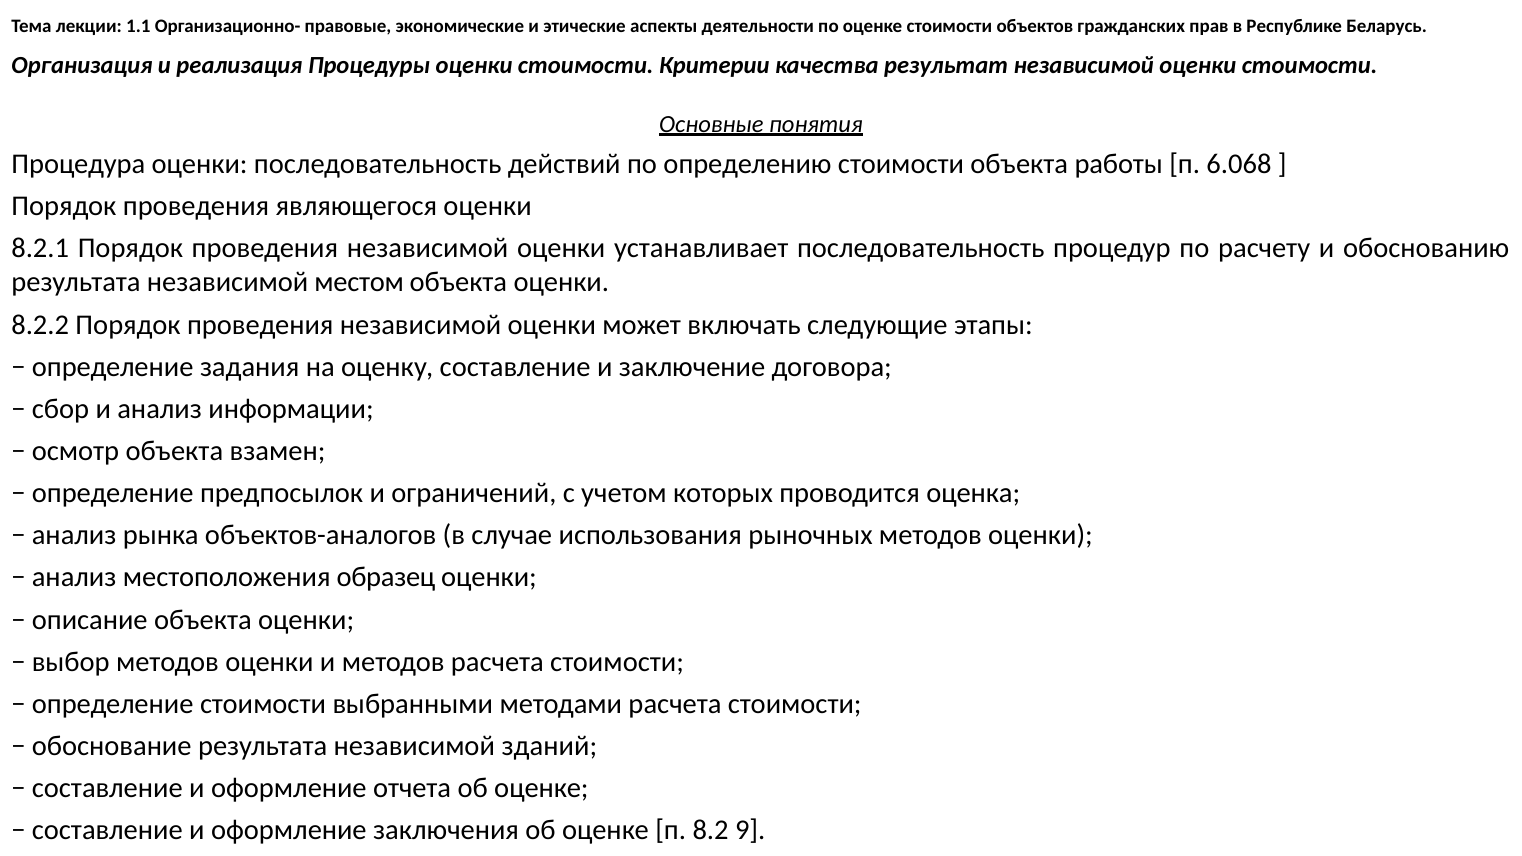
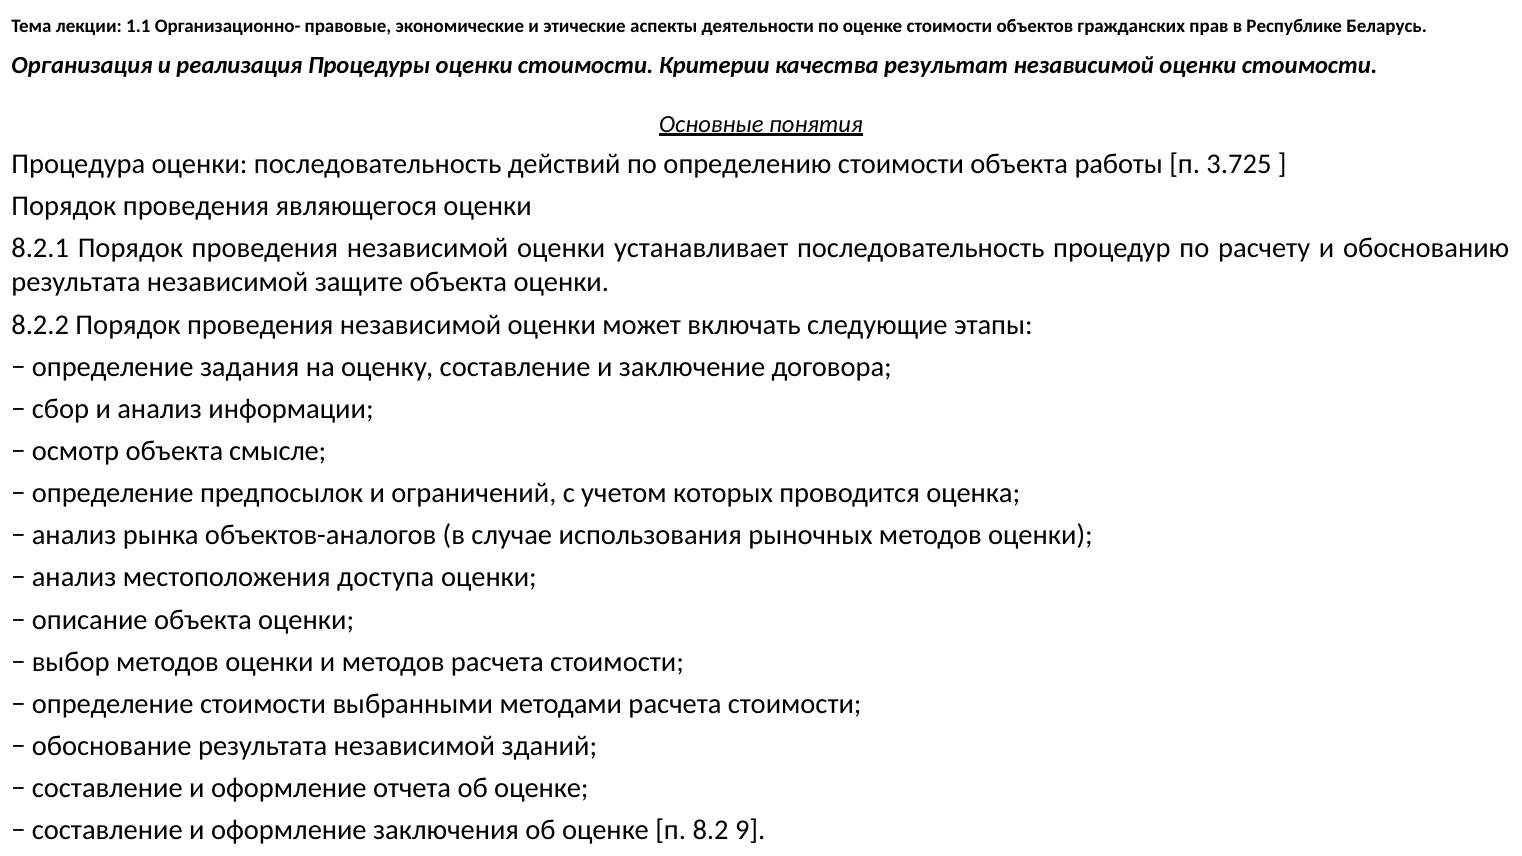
6.068: 6.068 -> 3.725
местом: местом -> защите
взамен: взамен -> смысле
образец: образец -> доступа
